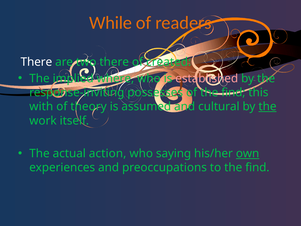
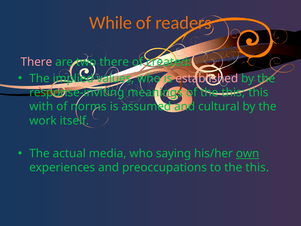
There at (36, 62) colour: white -> pink
where: where -> values
possesses: possesses -> meanings
of the find: find -> this
theory: theory -> norms
the at (267, 107) underline: present -> none
action: action -> media
to the find: find -> this
